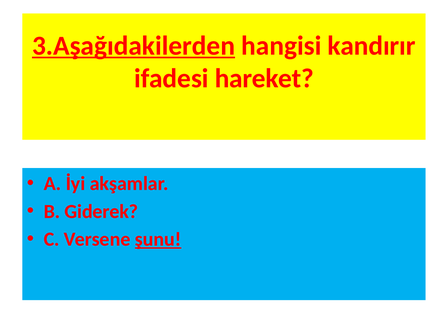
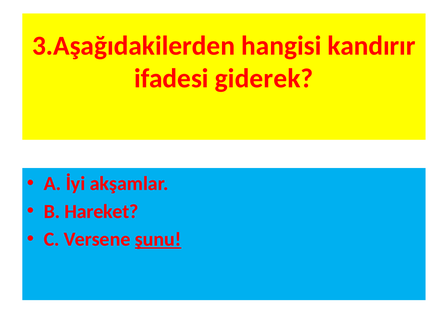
3.Aşağıdakilerden underline: present -> none
hareket: hareket -> giderek
Giderek: Giderek -> Hareket
